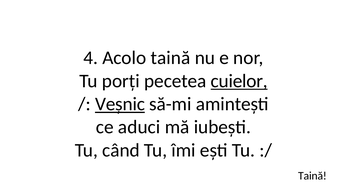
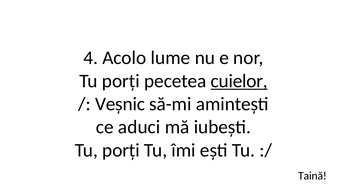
Acolo taină: taină -> lume
Veșnic underline: present -> none
când at (121, 150): când -> porți
